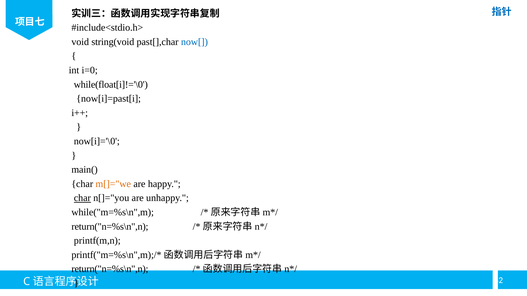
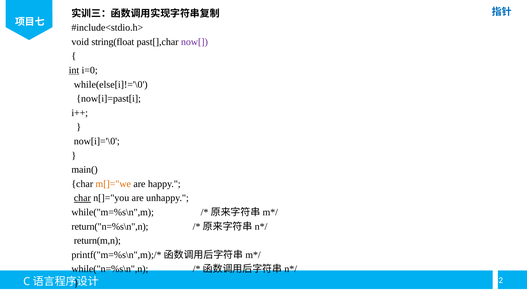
string(void: string(void -> string(float
now[ colour: blue -> purple
int underline: none -> present
while(float[i]!='\0: while(float[i]!='\0 -> while(else[i]!='\0
printf(m,n: printf(m,n -> return(m,n
return("n=%s\n",n at (110, 269): return("n=%s\n",n -> while("n=%s\n",n
